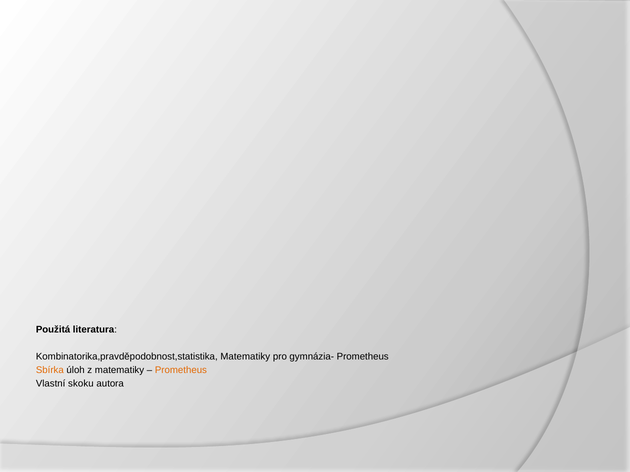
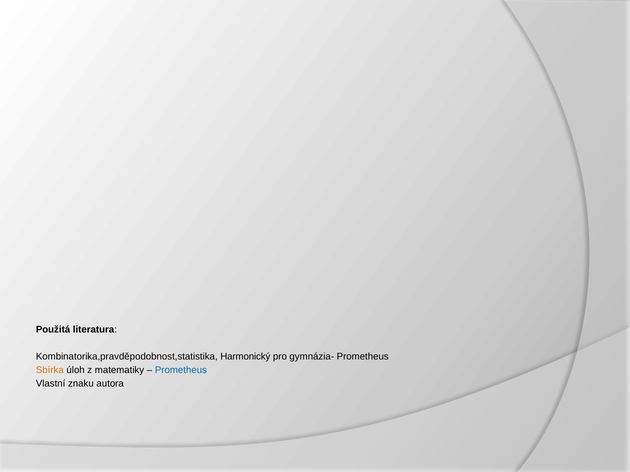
Kombinatorika,pravděpodobnost,statistika Matematiky: Matematiky -> Harmonický
Prometheus at (181, 371) colour: orange -> blue
skoku: skoku -> znaku
